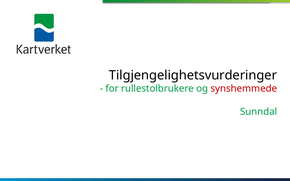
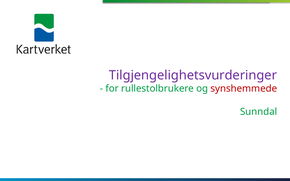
Tilgjengelighetsvurderinger colour: black -> purple
